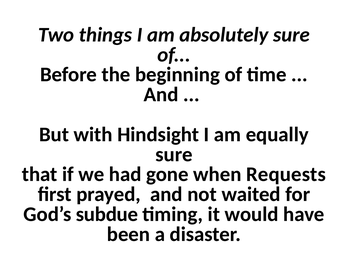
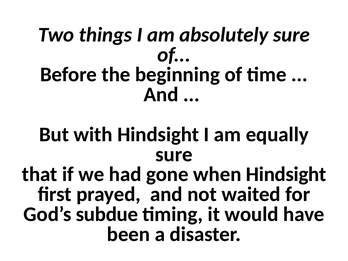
when Requests: Requests -> Hindsight
